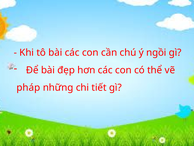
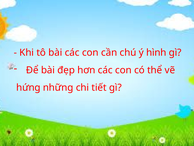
ngồi: ngồi -> hình
pháp: pháp -> hứng
